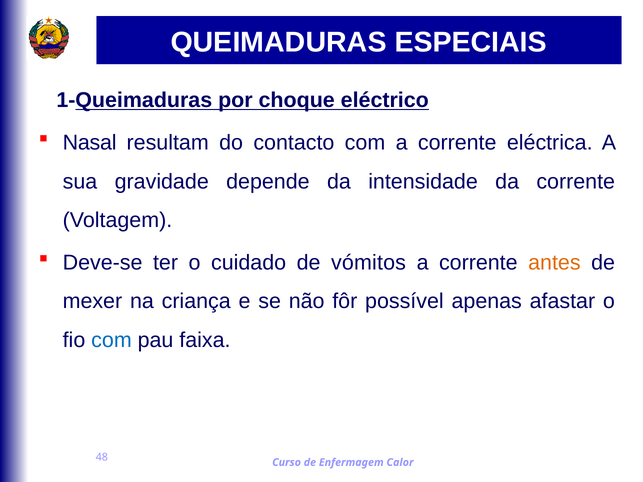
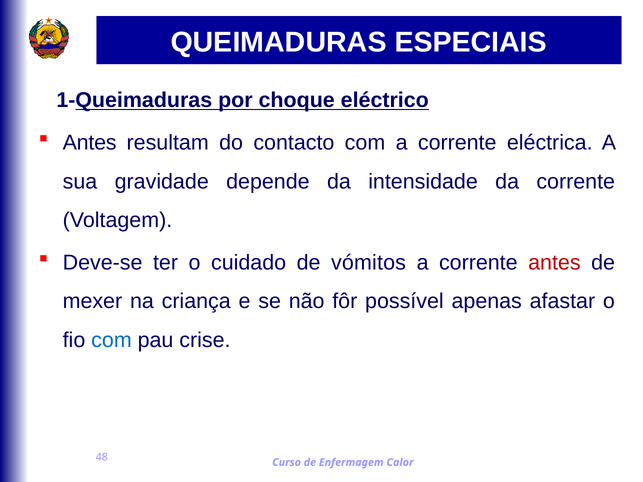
Nasal at (90, 143): Nasal -> Antes
antes at (554, 263) colour: orange -> red
faixa: faixa -> crise
